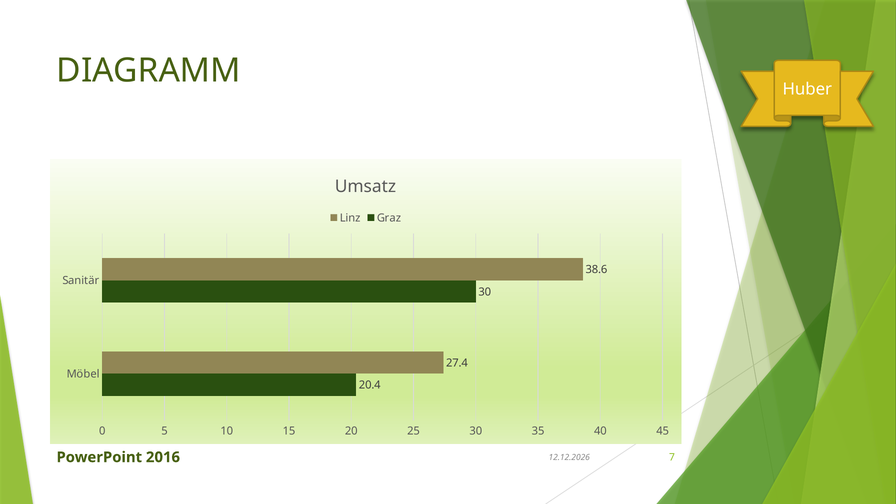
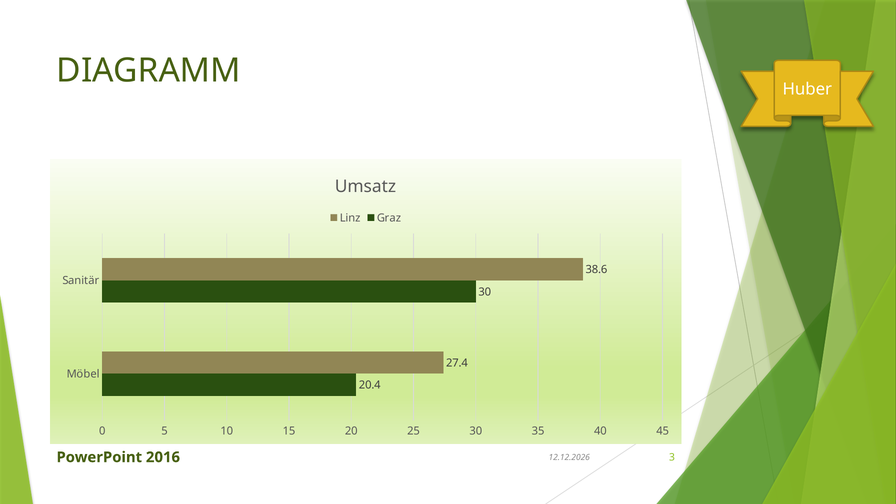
7: 7 -> 3
